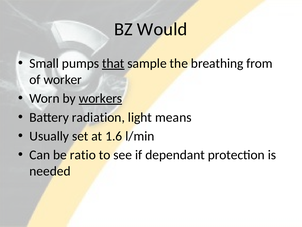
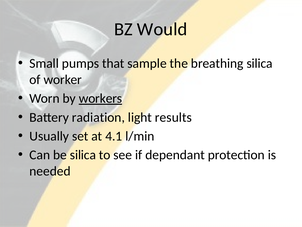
that underline: present -> none
breathing from: from -> silica
means: means -> results
1.6: 1.6 -> 4.1
be ratio: ratio -> silica
